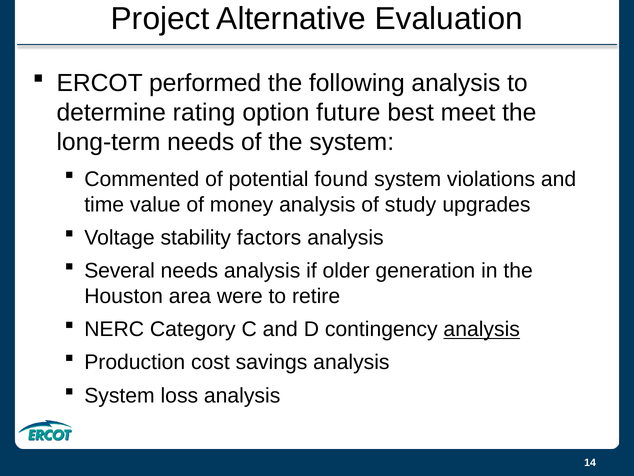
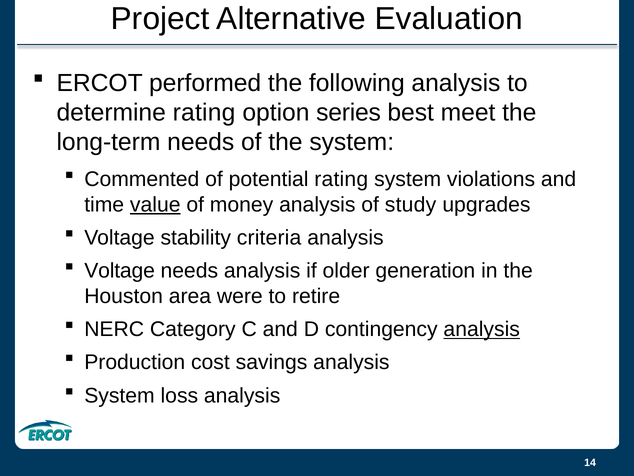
future: future -> series
potential found: found -> rating
value underline: none -> present
factors: factors -> criteria
Several at (120, 271): Several -> Voltage
